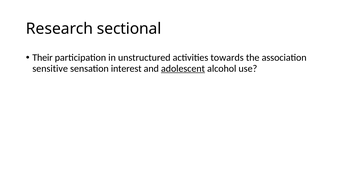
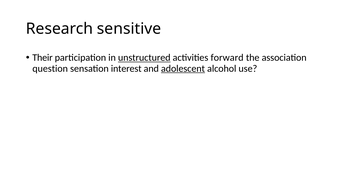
sectional: sectional -> sensitive
unstructured underline: none -> present
towards: towards -> forward
sensitive: sensitive -> question
